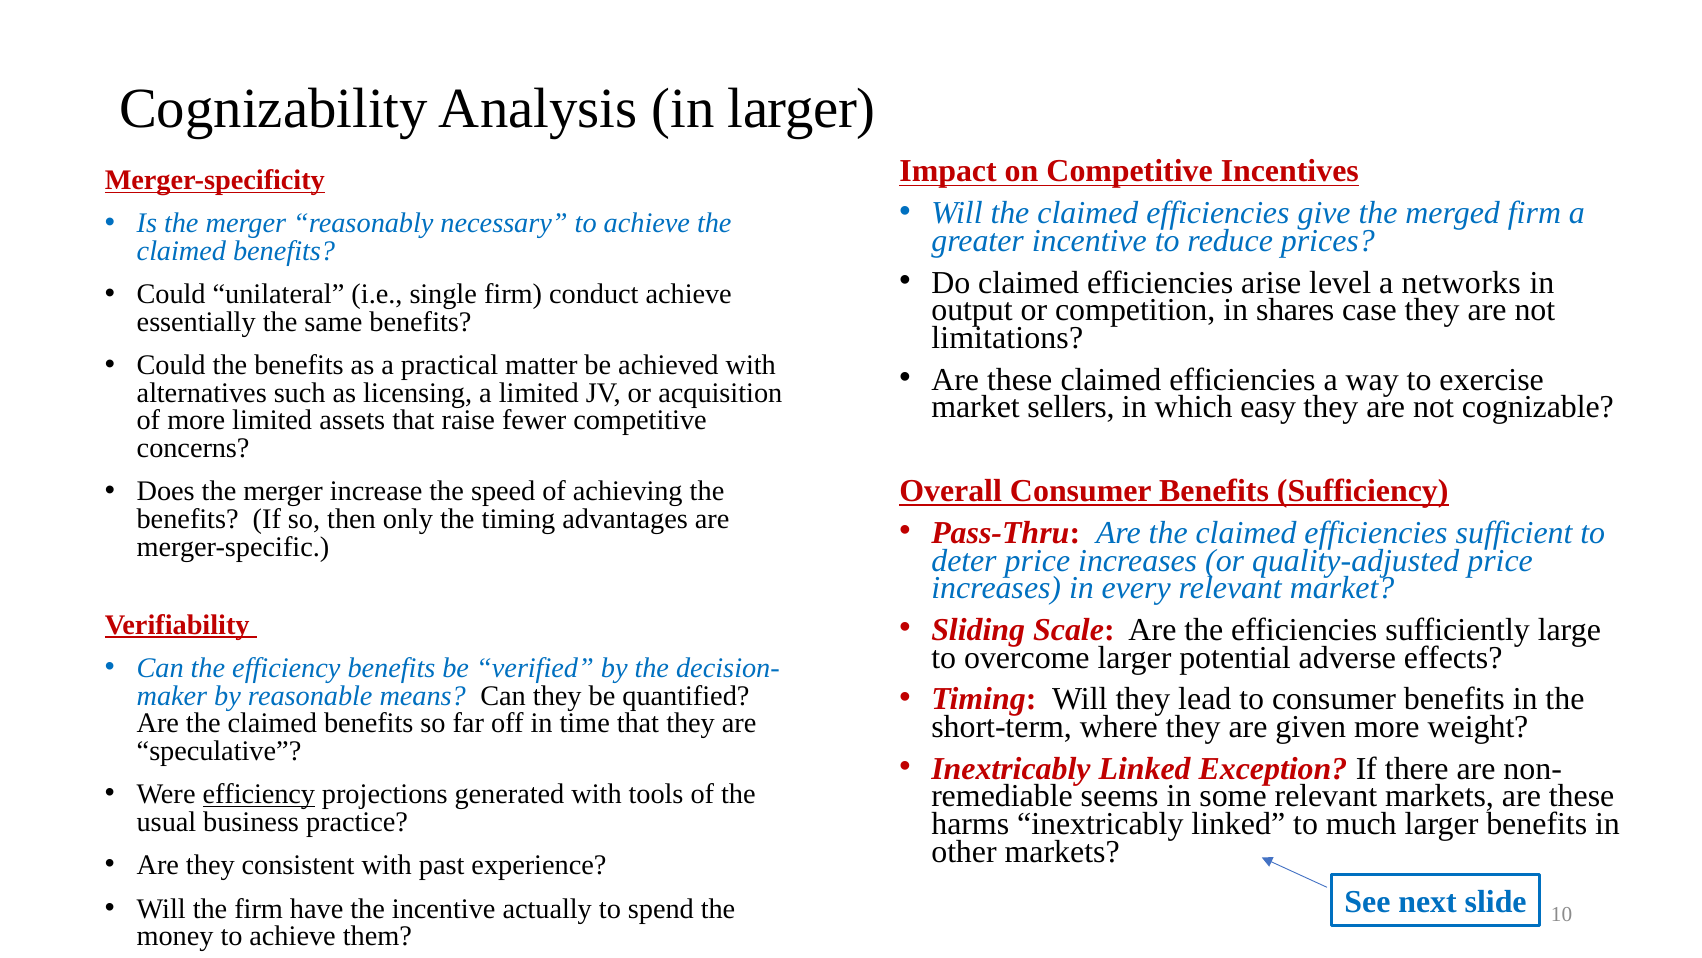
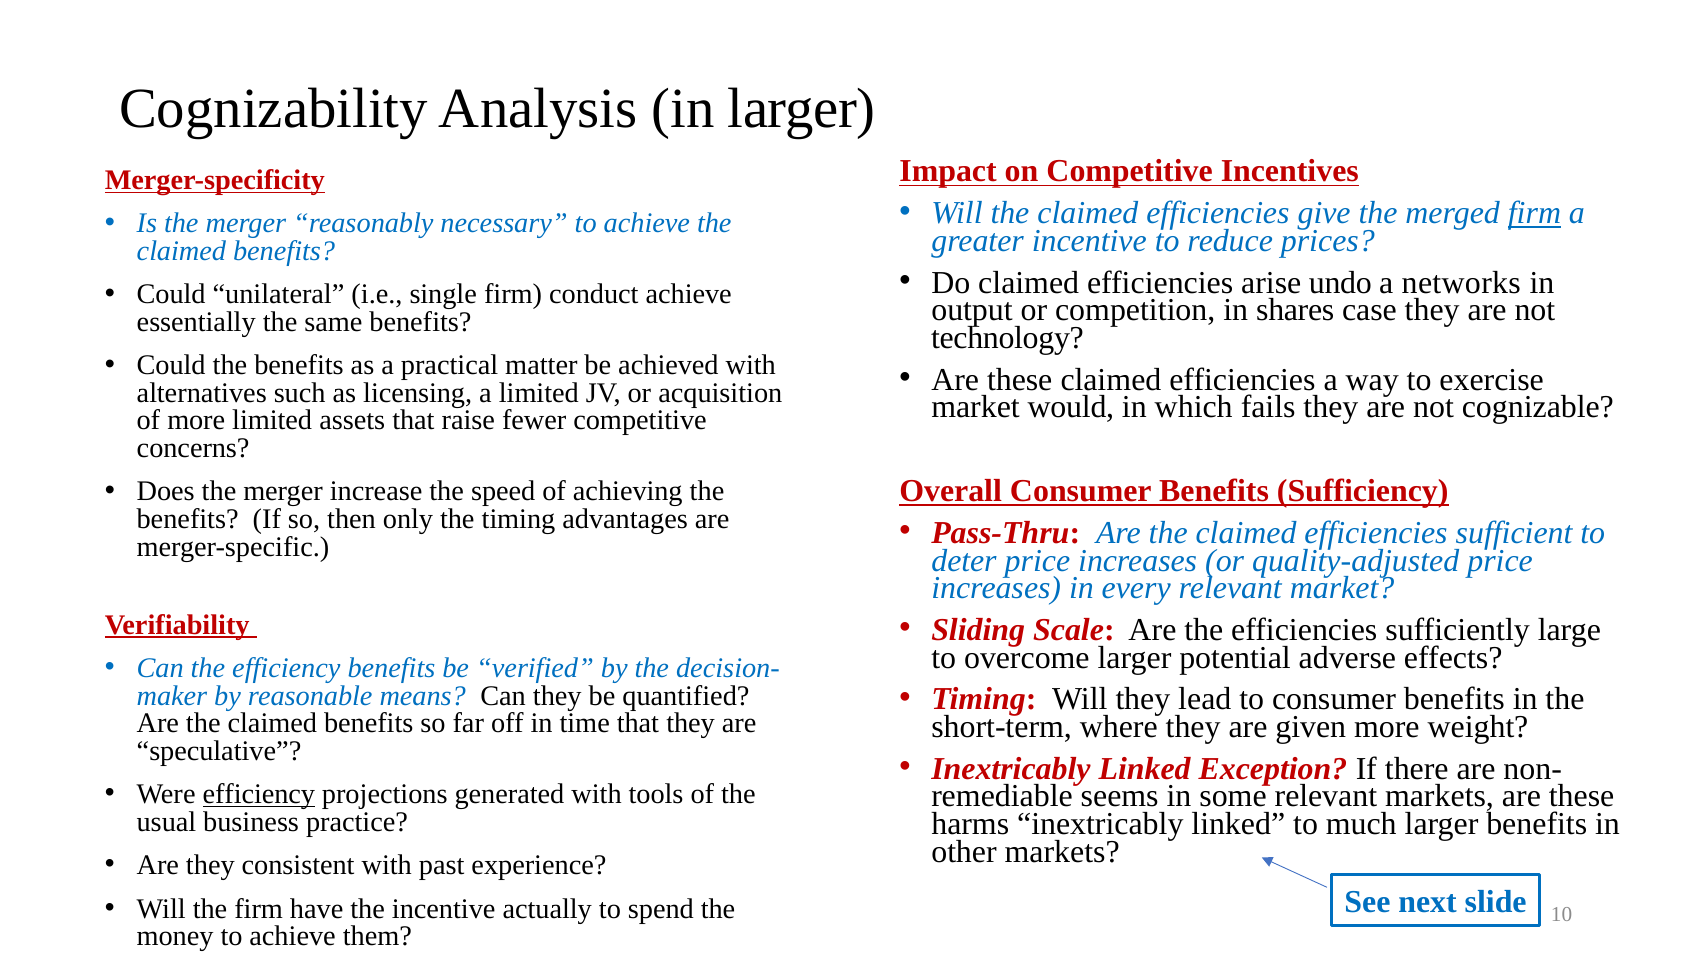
firm at (1534, 213) underline: none -> present
level: level -> undo
limitations: limitations -> technology
sellers: sellers -> would
easy: easy -> fails
